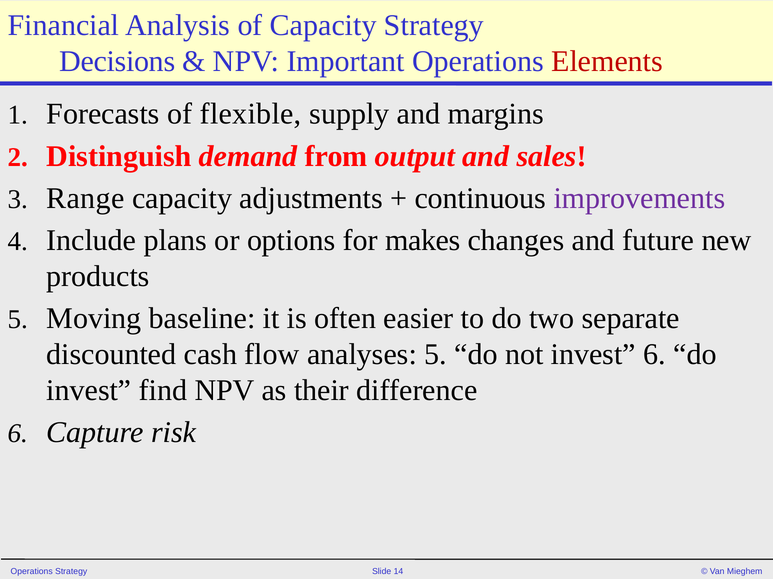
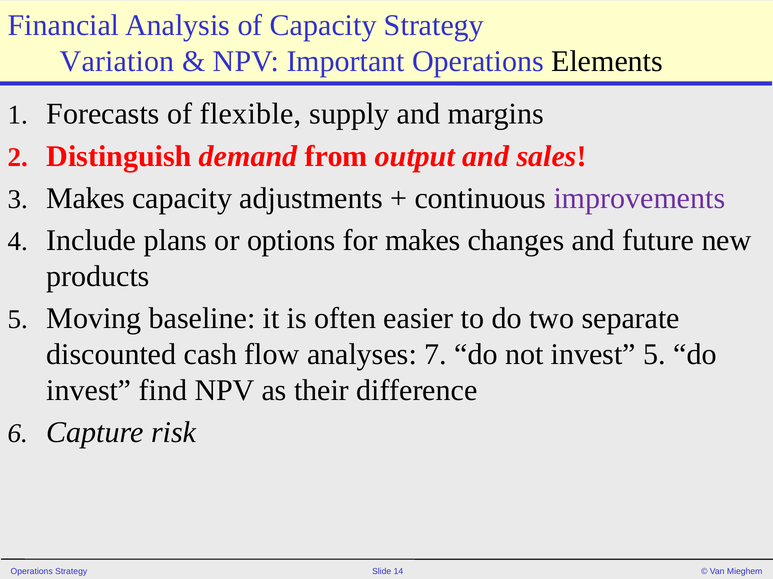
Decisions: Decisions -> Variation
Elements colour: red -> black
Range at (85, 198): Range -> Makes
analyses 5: 5 -> 7
invest 6: 6 -> 5
